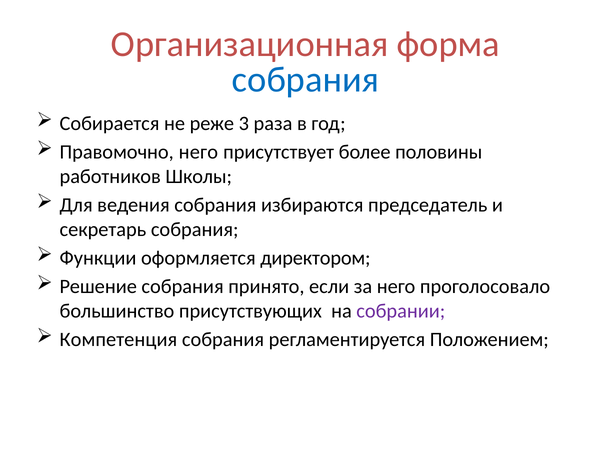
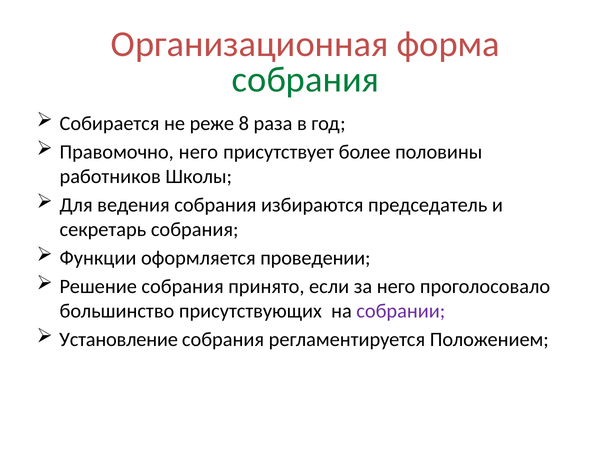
собрания at (305, 80) colour: blue -> green
3: 3 -> 8
директором: директором -> проведении
Компетенция: Компетенция -> Установление
